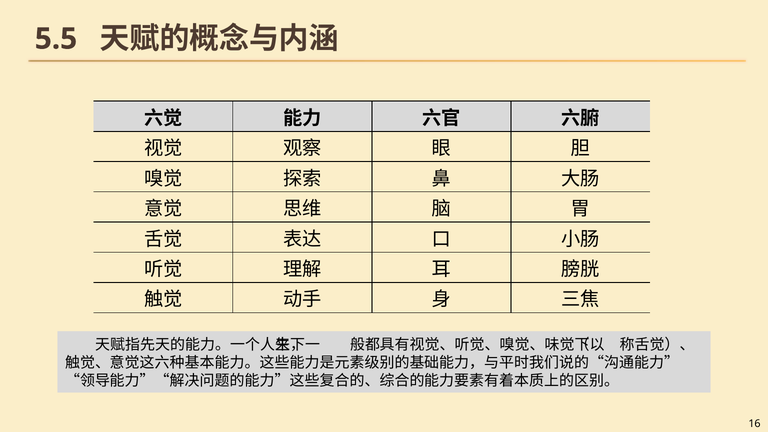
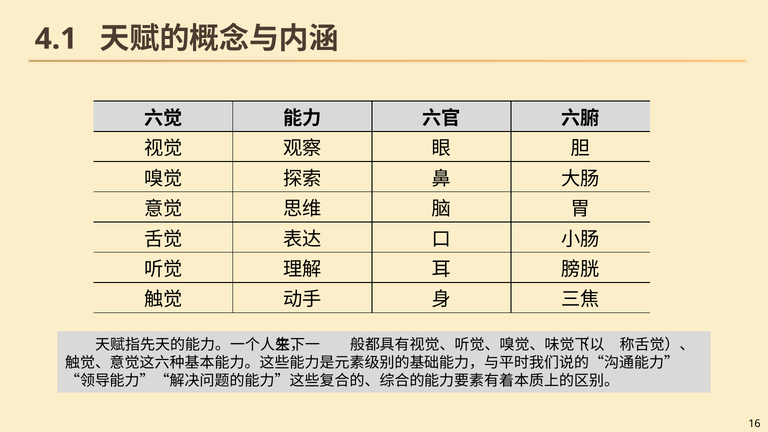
5.5: 5.5 -> 4.1
